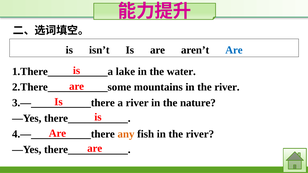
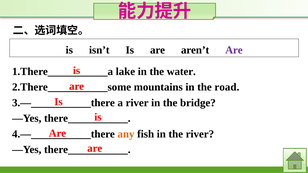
Are at (234, 50) colour: blue -> purple
mountains in the river: river -> road
nature: nature -> bridge
